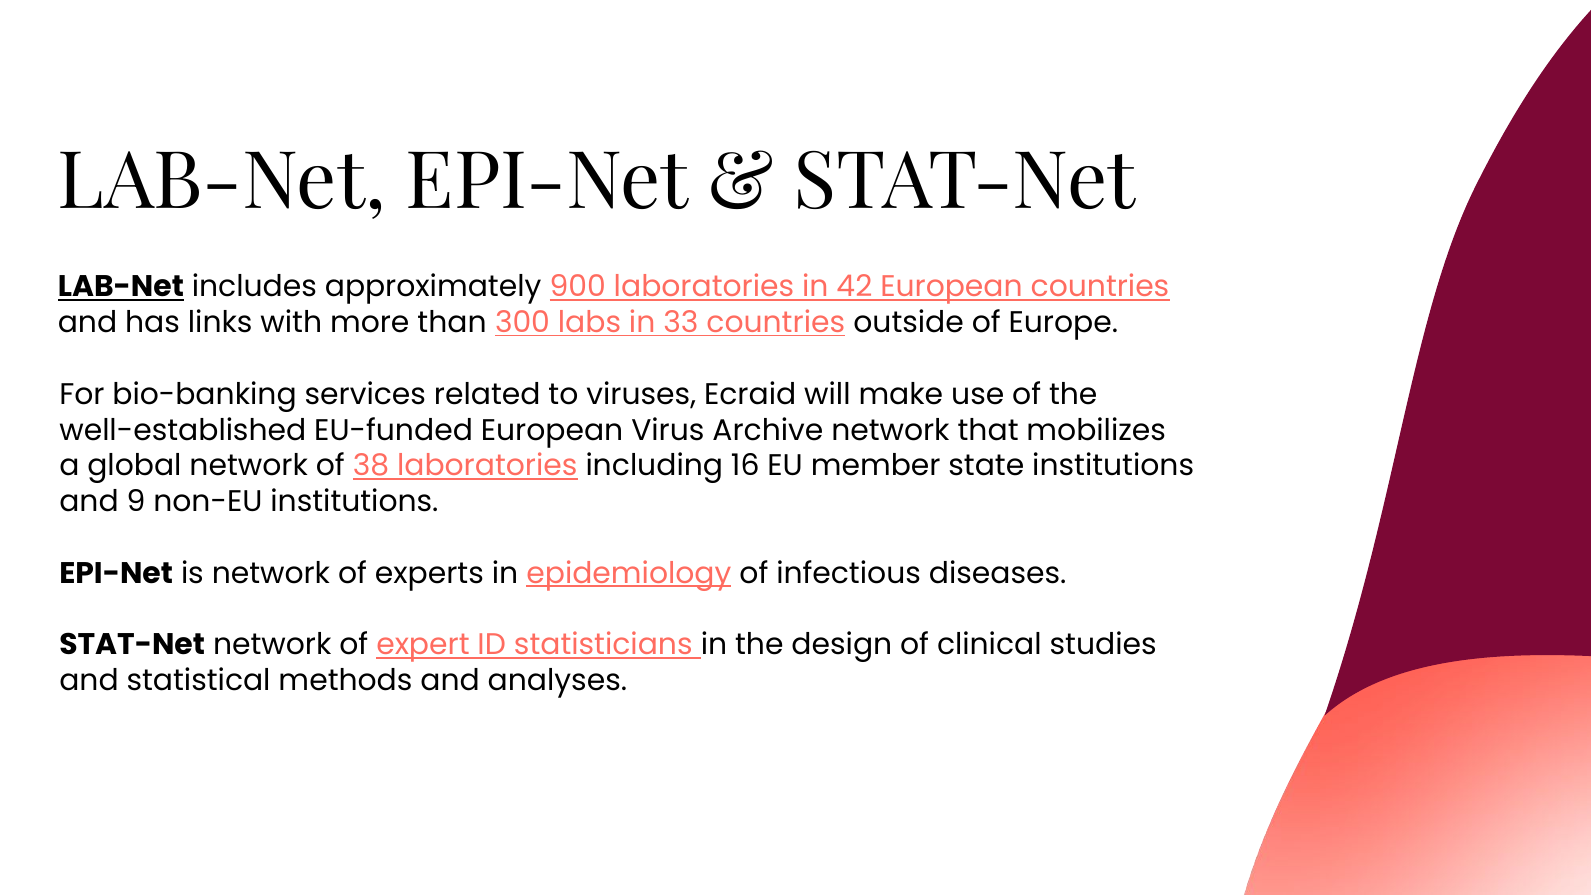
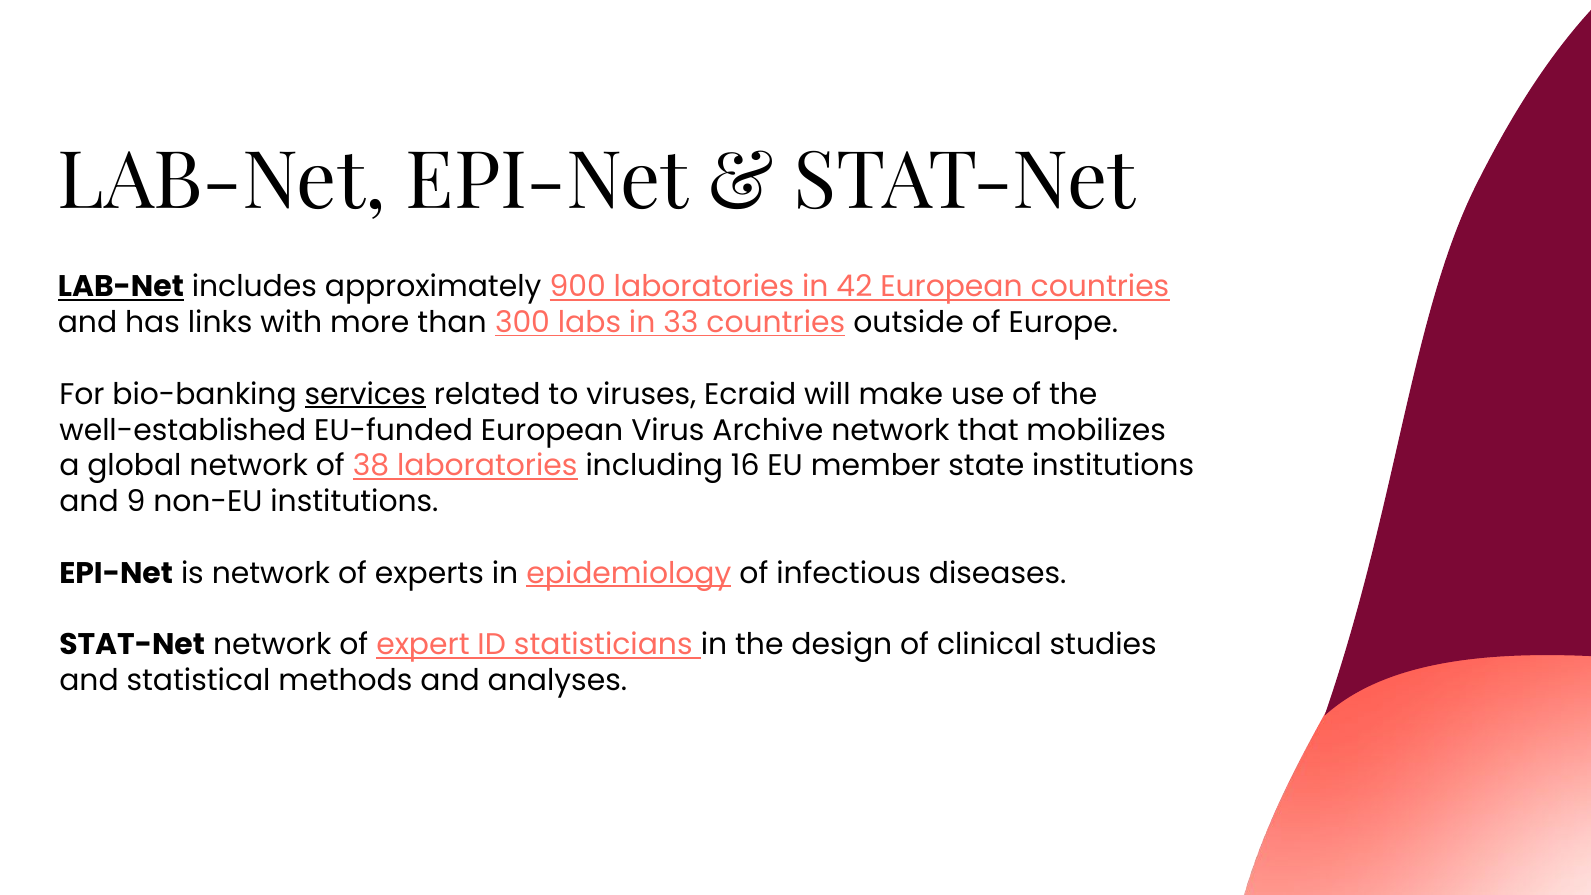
services underline: none -> present
